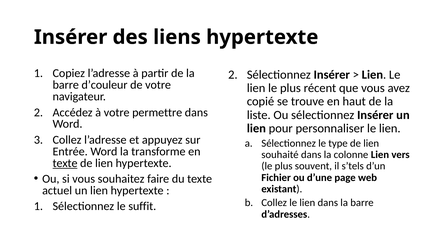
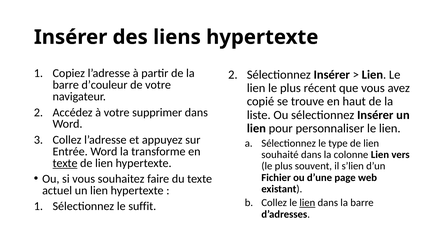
permettre: permettre -> supprimer
s’tels: s’tels -> s’lien
lien at (307, 203) underline: none -> present
